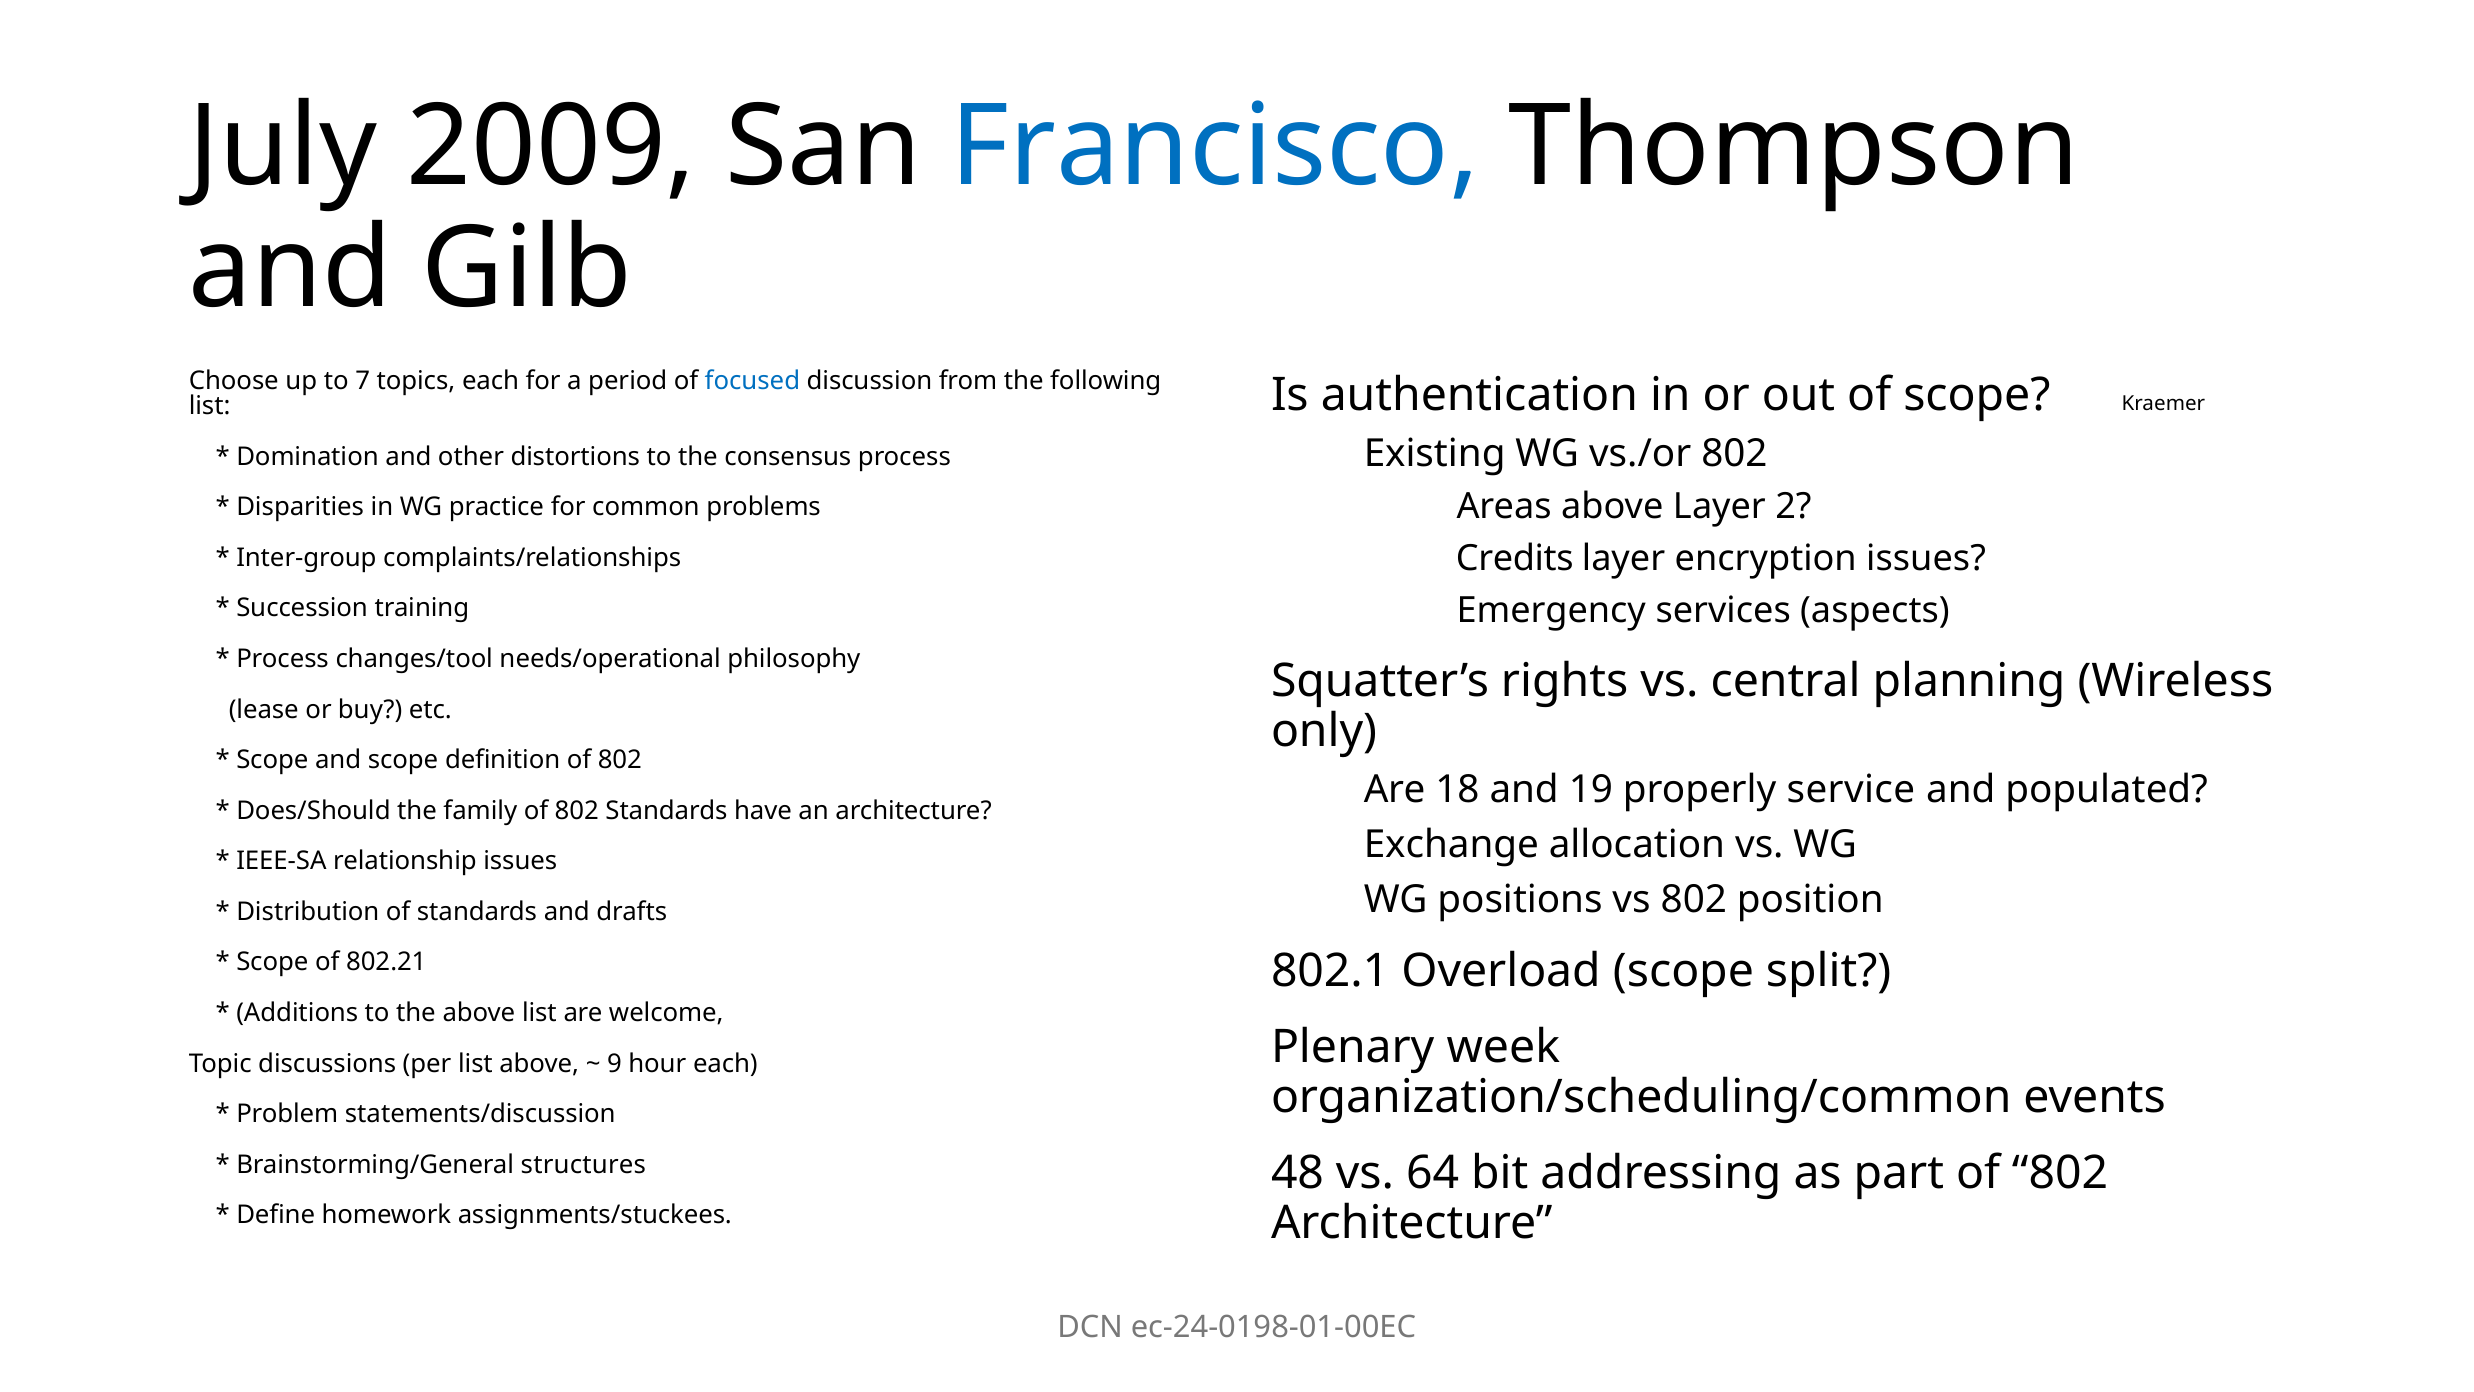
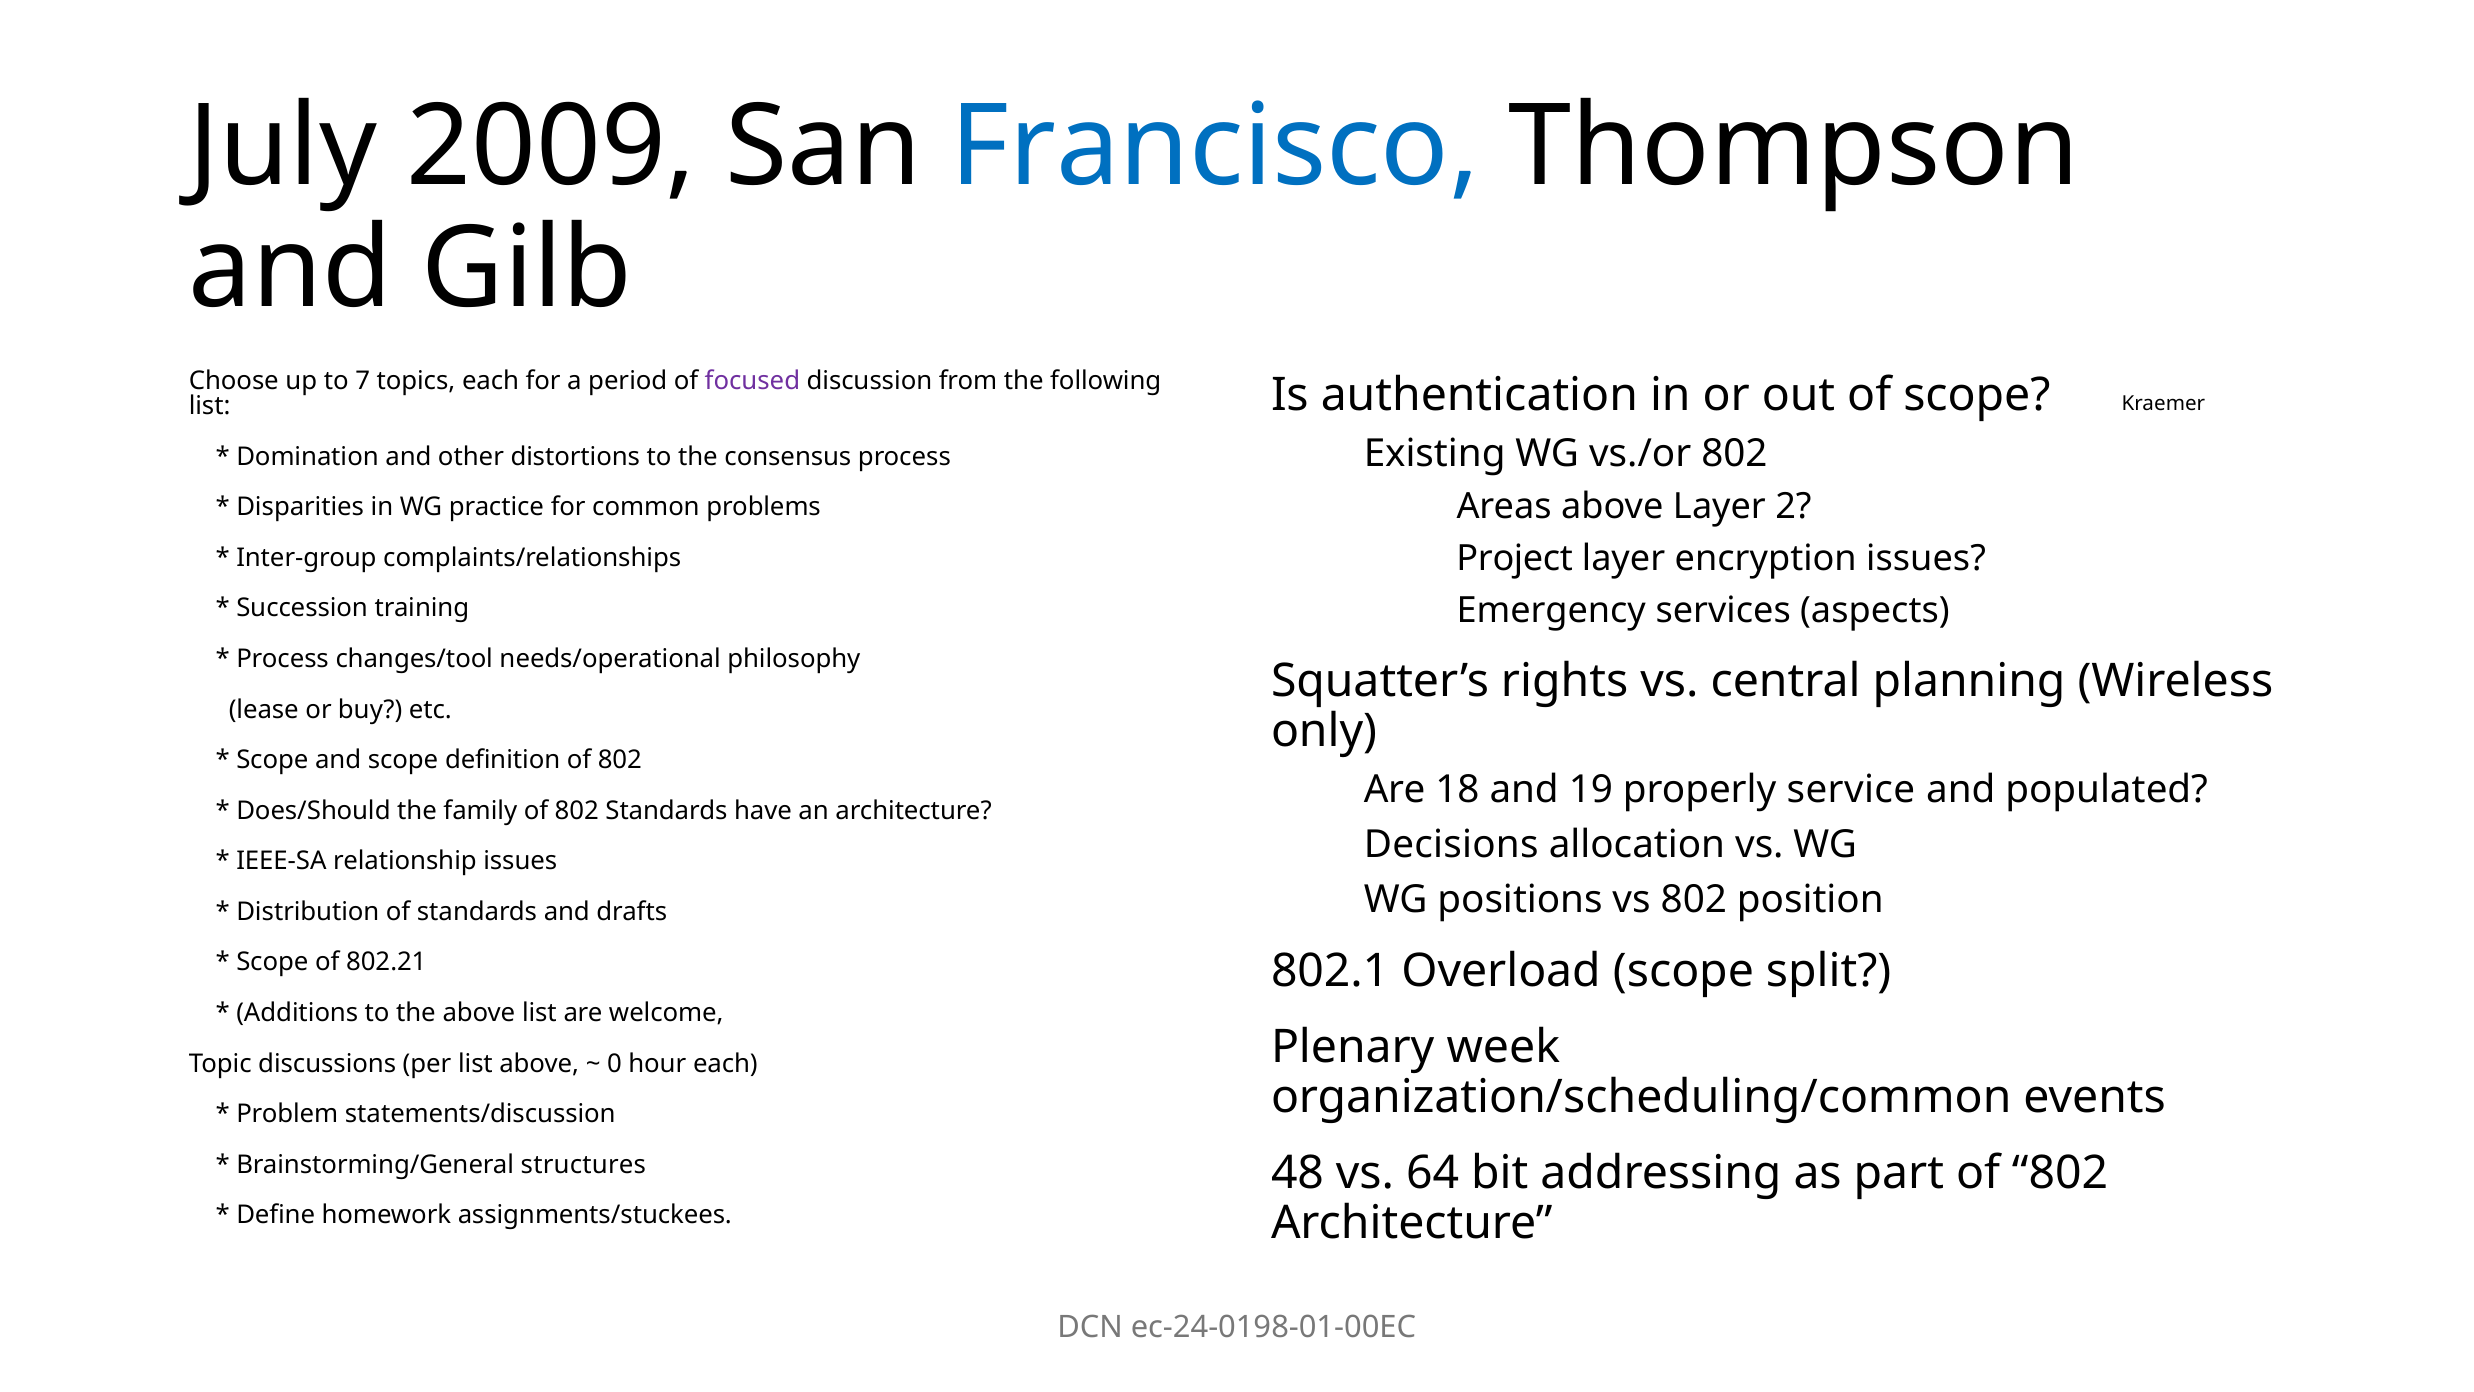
focused colour: blue -> purple
Credits: Credits -> Project
Exchange: Exchange -> Decisions
9: 9 -> 0
